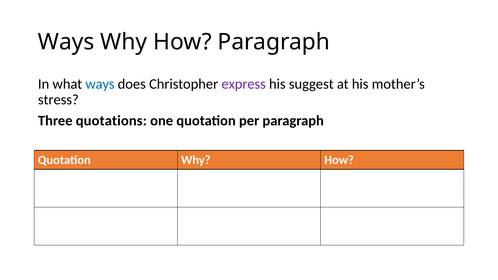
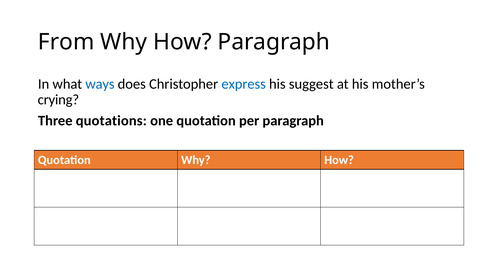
Ways at (66, 42): Ways -> From
express colour: purple -> blue
stress: stress -> crying
